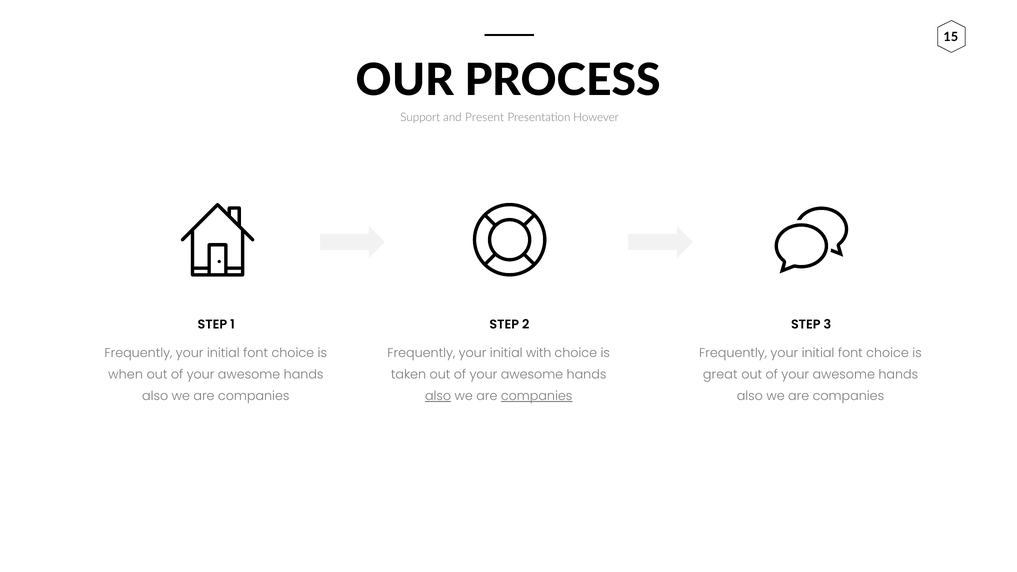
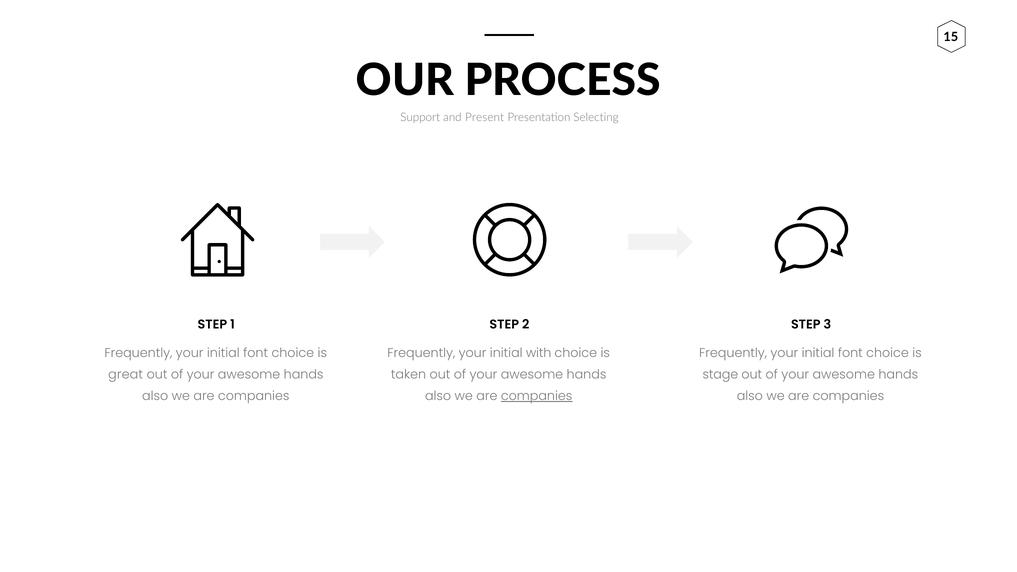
However: However -> Selecting
when: when -> great
great: great -> stage
also at (438, 396) underline: present -> none
